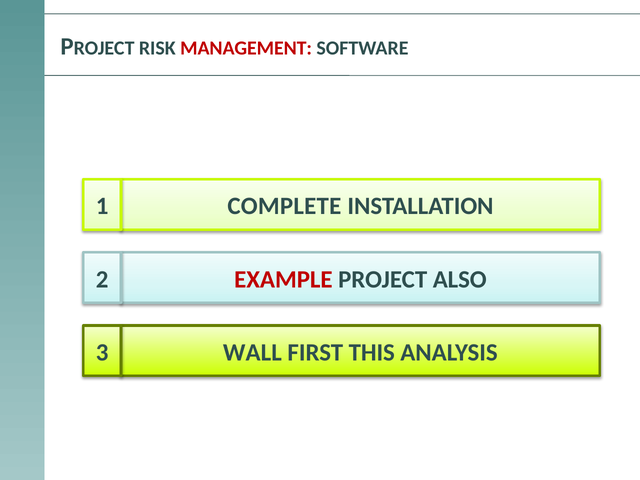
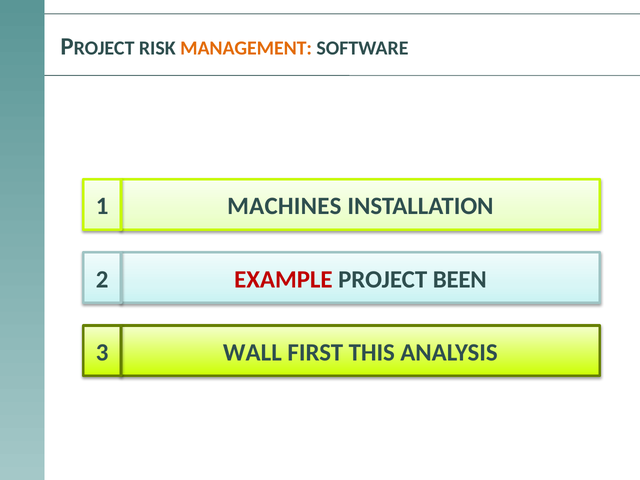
MANAGEMENT colour: red -> orange
COMPLETE: COMPLETE -> MACHINES
ALSO: ALSO -> BEEN
